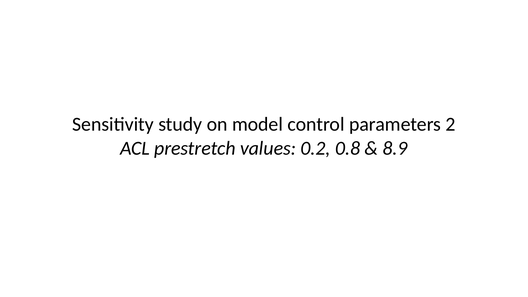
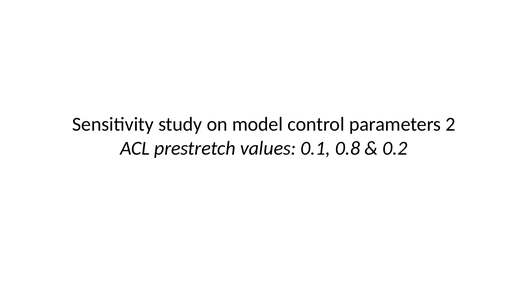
0.2: 0.2 -> 0.1
8.9: 8.9 -> 0.2
